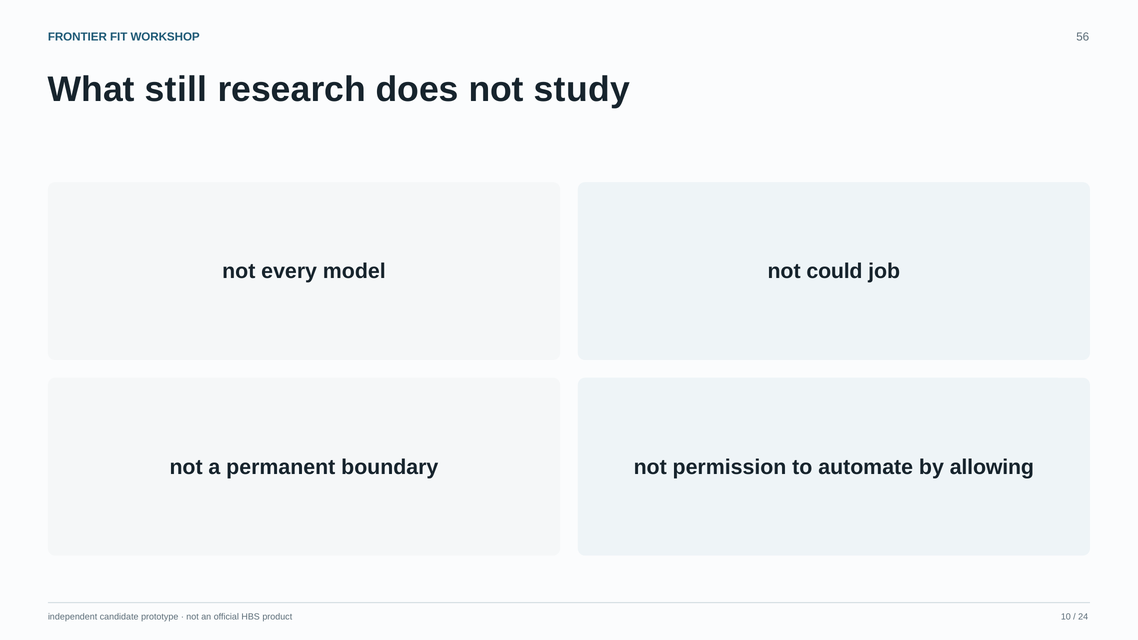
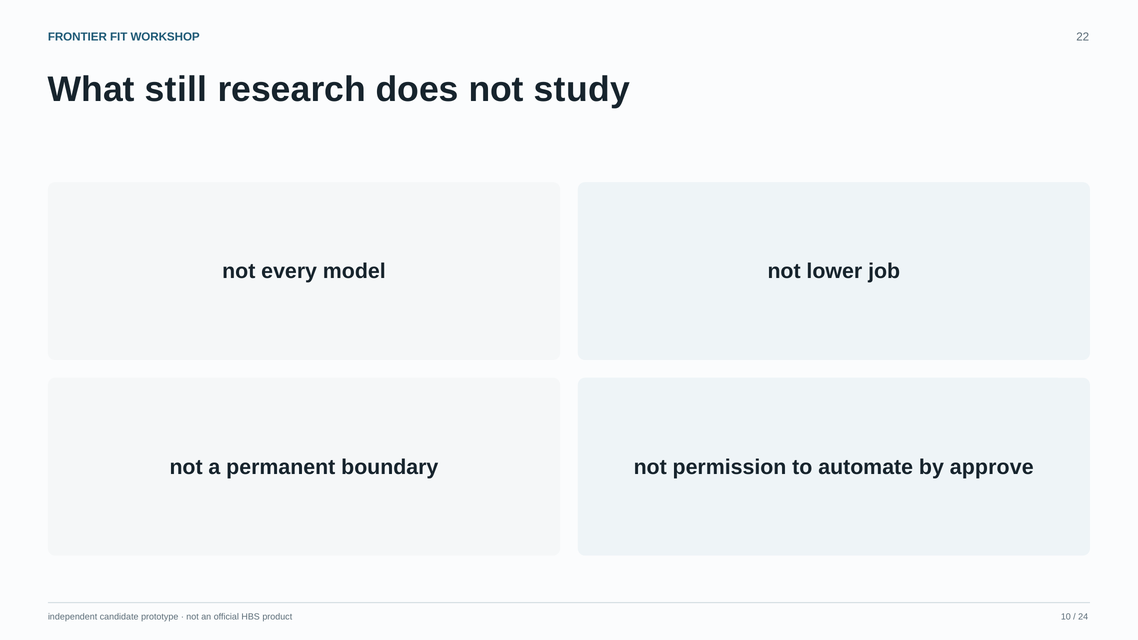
56: 56 -> 22
could: could -> lower
allowing: allowing -> approve
